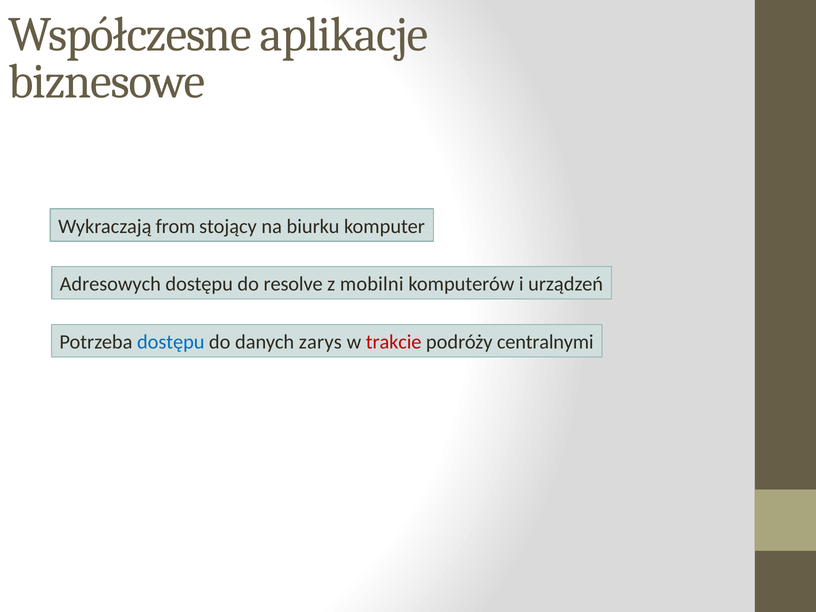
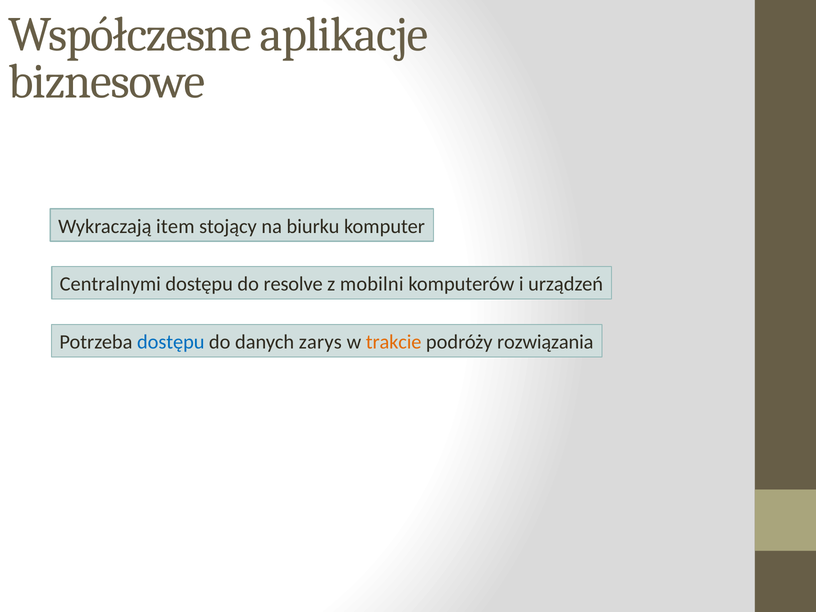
from: from -> item
Adresowych: Adresowych -> Centralnymi
trakcie colour: red -> orange
centralnymi: centralnymi -> rozwiązania
